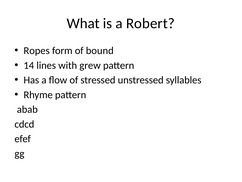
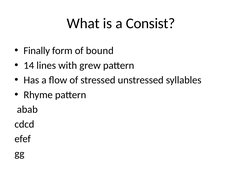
Robert: Robert -> Consist
Ropes: Ropes -> Finally
